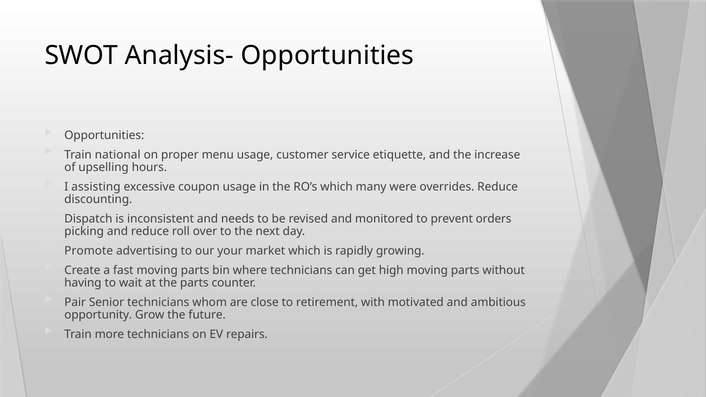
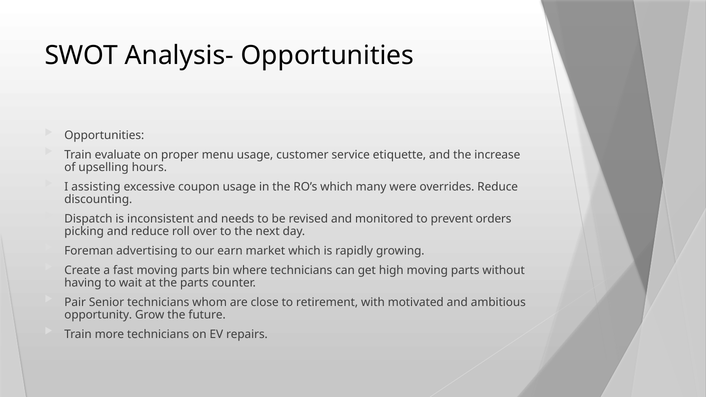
national: national -> evaluate
Promote: Promote -> Foreman
your: your -> earn
